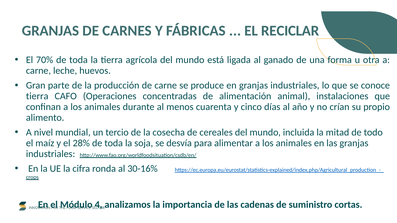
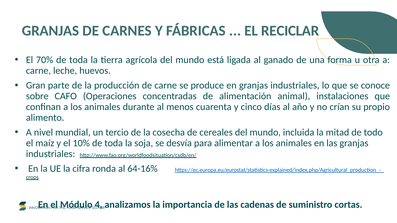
tierra at (37, 96): tierra -> sobre
28%: 28% -> 10%
30-16%: 30-16% -> 64-16%
